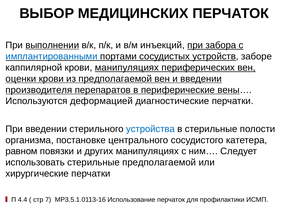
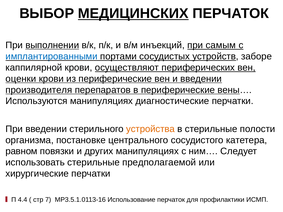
МЕДИЦИНСКИХ underline: none -> present
забора: забора -> самым
крови манипуляциях: манипуляциях -> осуществляют
из предполагаемой: предполагаемой -> периферические
Используются деформацией: деформацией -> манипуляциях
устройства colour: blue -> orange
